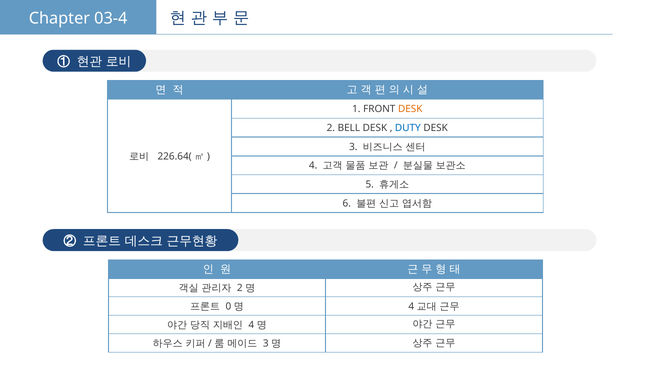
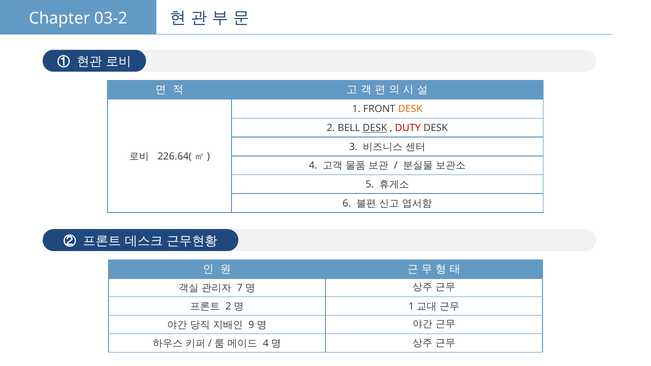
03-4: 03-4 -> 03-2
DESK at (375, 128) underline: none -> present
DUTY colour: blue -> red
2 at (240, 288): 2 -> 7
0 at (228, 307): 0 -> 2
4 at (411, 307): 4 -> 1
4 at (251, 325): 4 -> 9
3 at (266, 344): 3 -> 4
